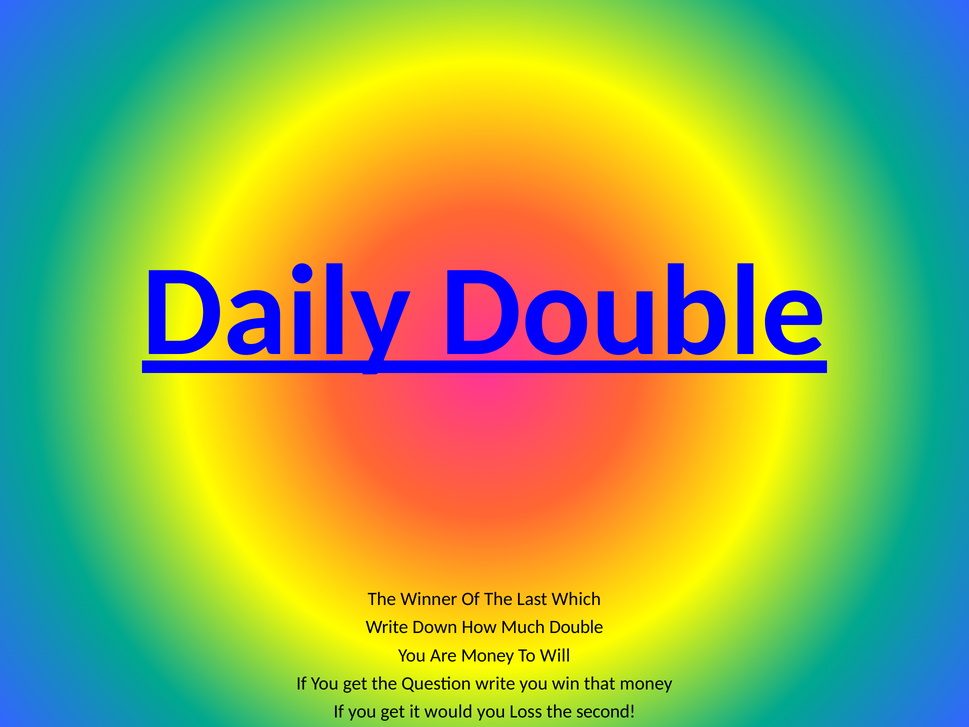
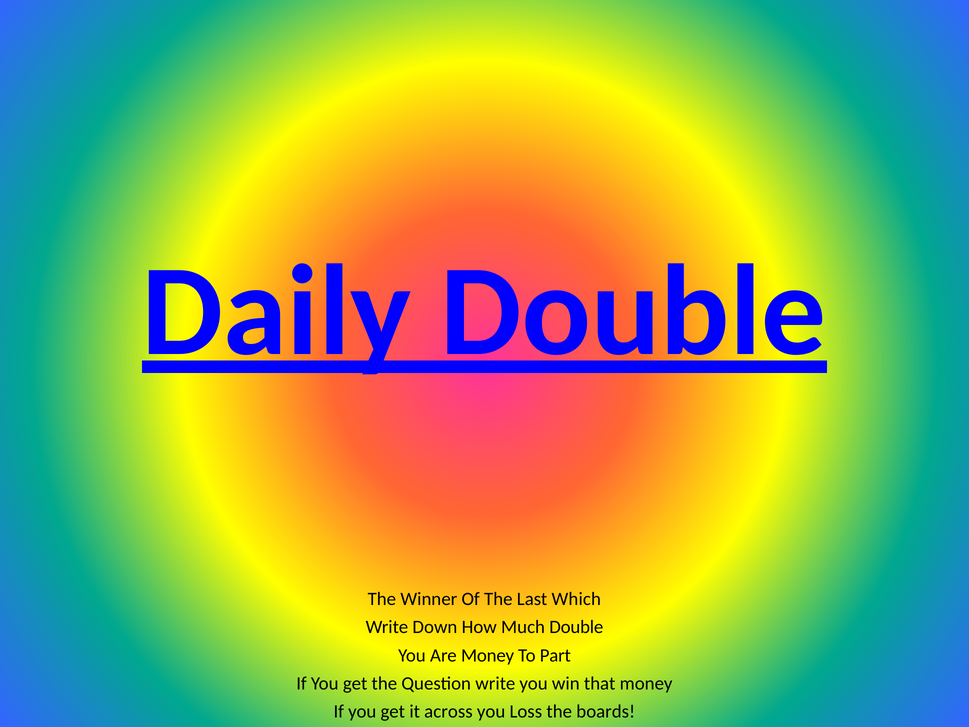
Will: Will -> Part
would: would -> across
second: second -> boards
